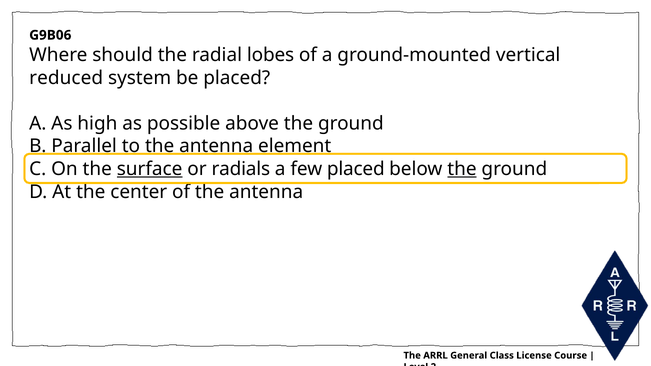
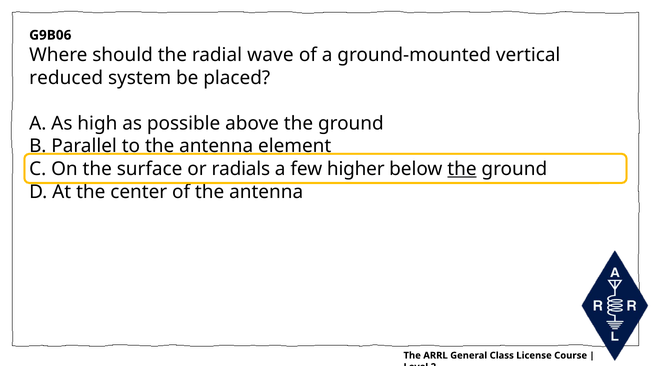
lobes: lobes -> wave
surface underline: present -> none
few placed: placed -> higher
